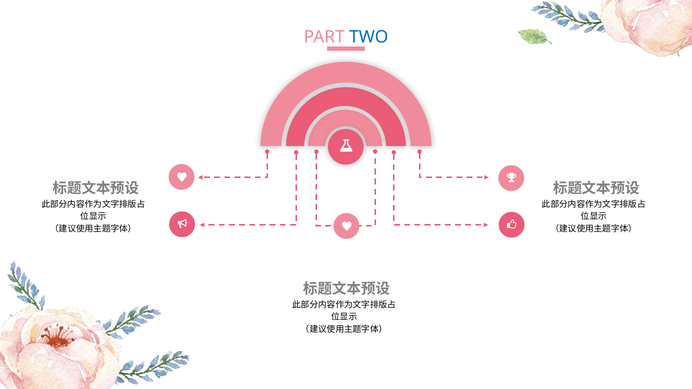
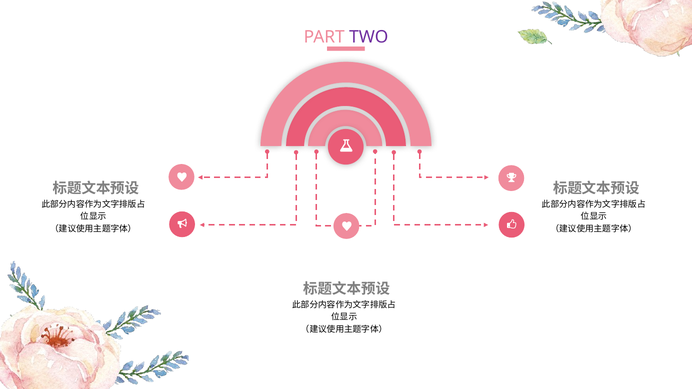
TWO colour: blue -> purple
